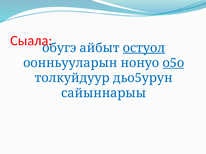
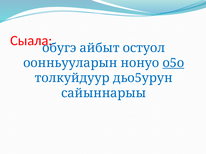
остуол underline: present -> none
